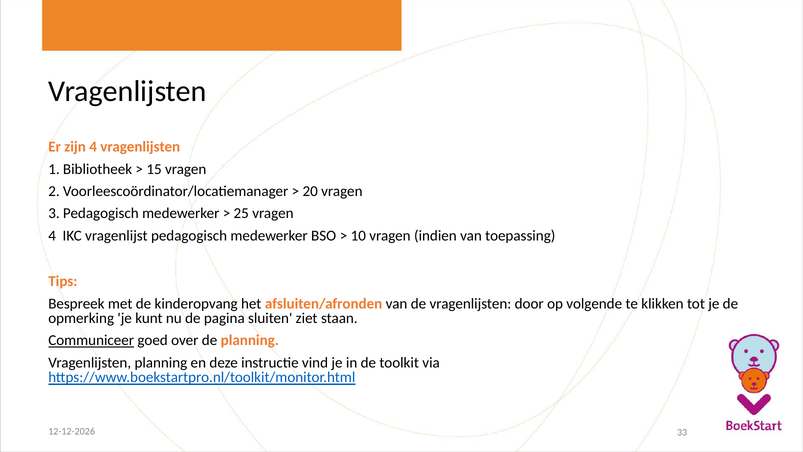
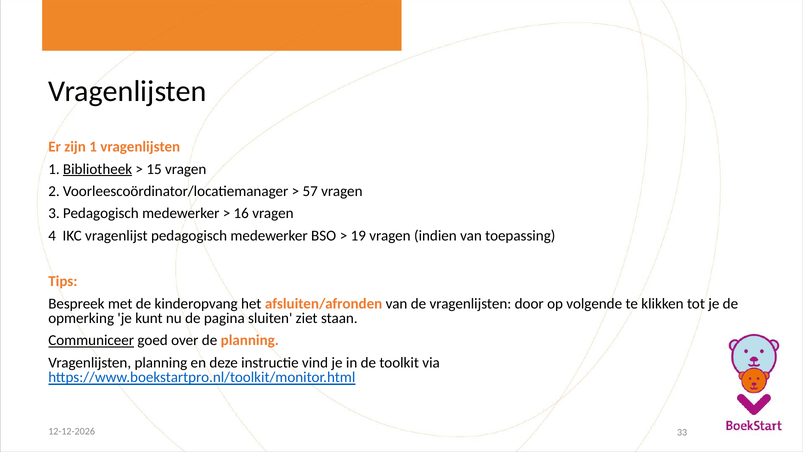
zijn 4: 4 -> 1
Bibliotheek underline: none -> present
20: 20 -> 57
25: 25 -> 16
10: 10 -> 19
